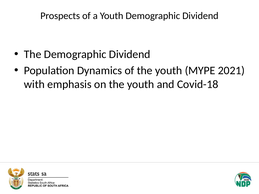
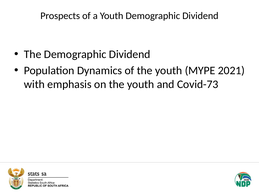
Covid-18: Covid-18 -> Covid-73
